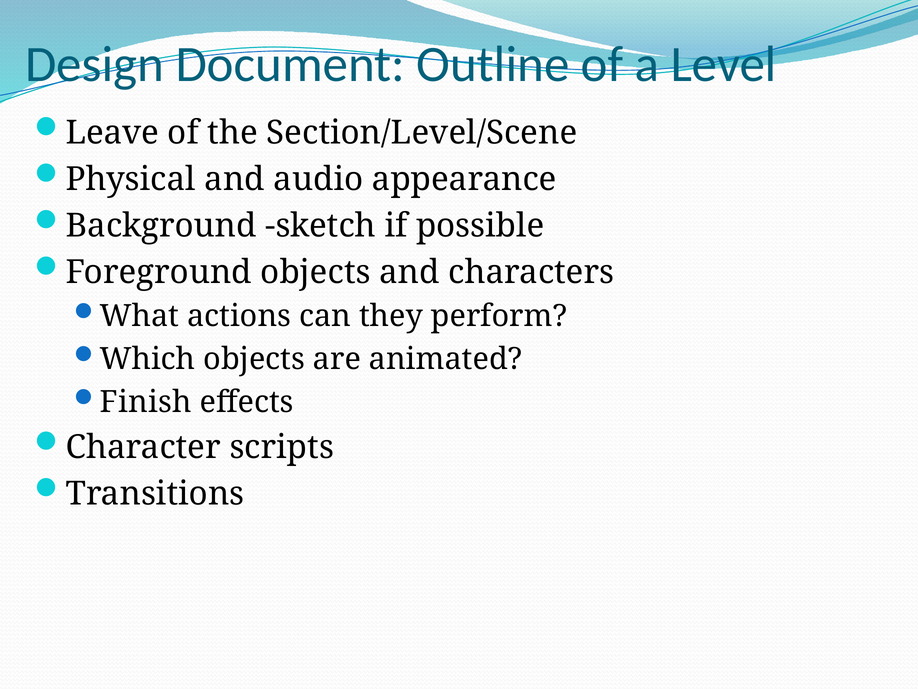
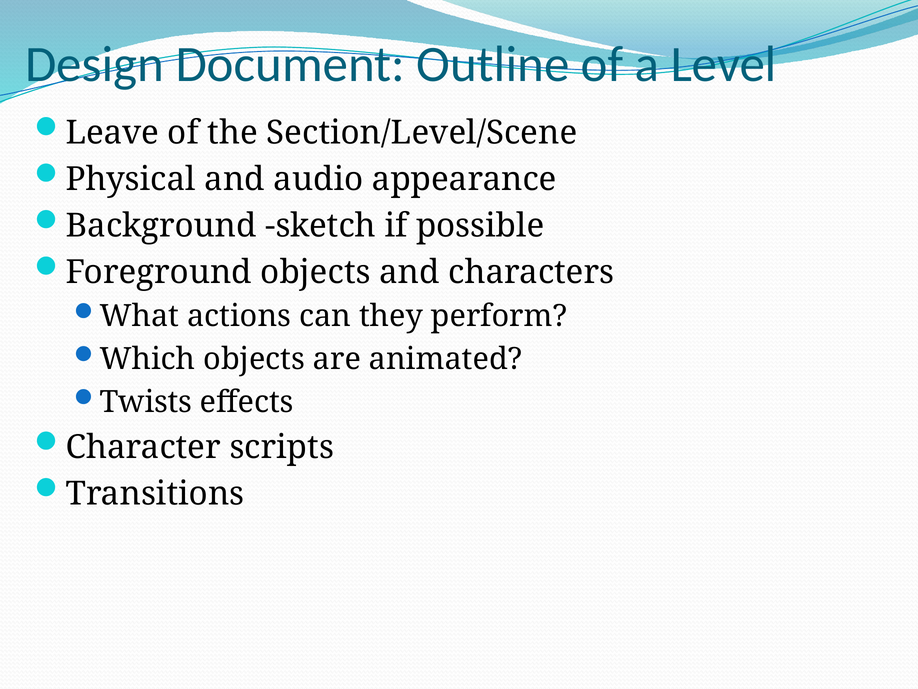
Finish: Finish -> Twists
